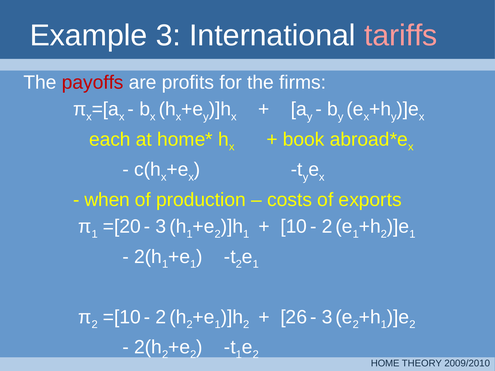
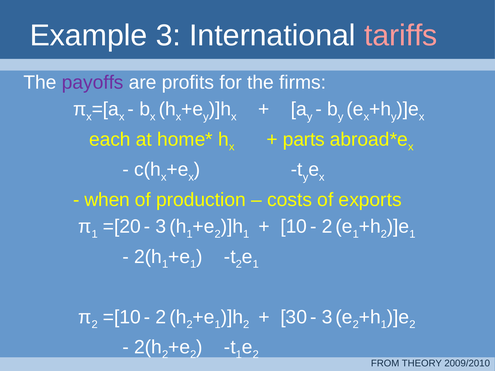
payoffs colour: red -> purple
book: book -> parts
26: 26 -> 30
HOME: HOME -> FROM
